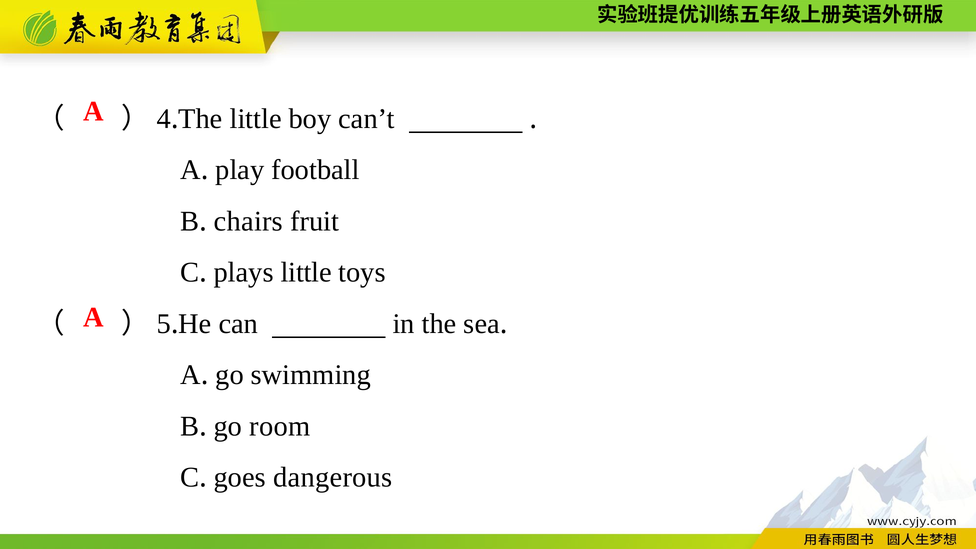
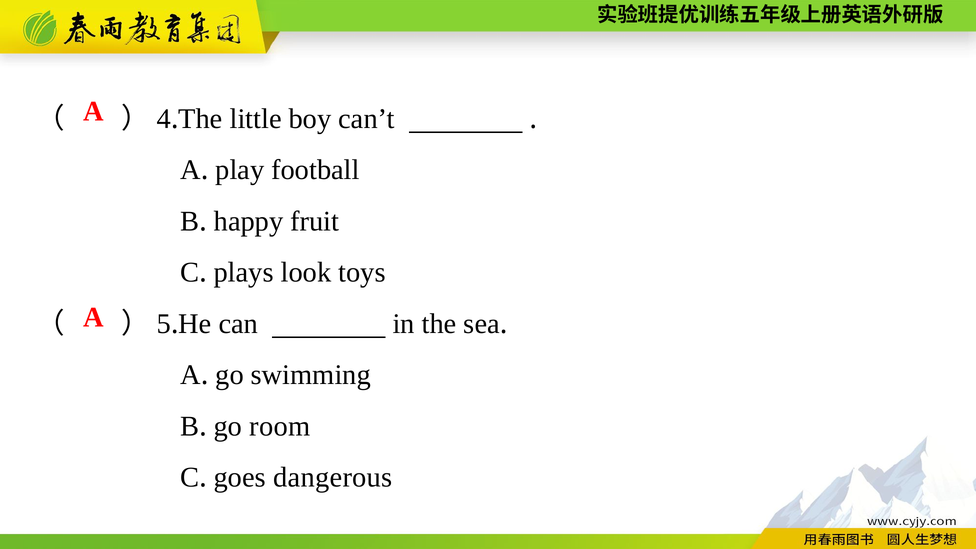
chairs: chairs -> happy
plays little: little -> look
